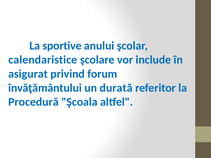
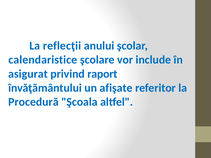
sportive: sportive -> reflecţii
forum: forum -> raport
durată: durată -> afişate
